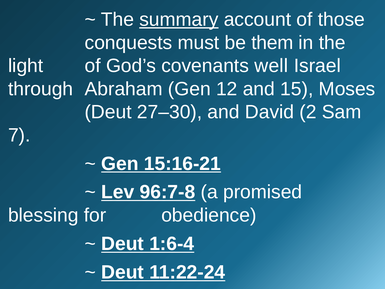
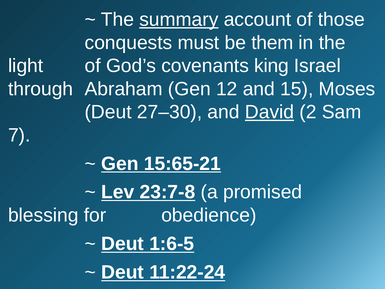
well: well -> king
David underline: none -> present
15:16-21: 15:16-21 -> 15:65-21
96:7-8: 96:7-8 -> 23:7-8
1:6-4: 1:6-4 -> 1:6-5
